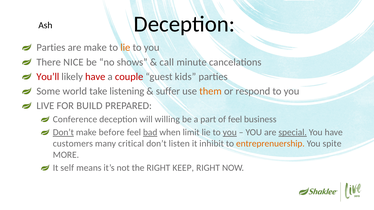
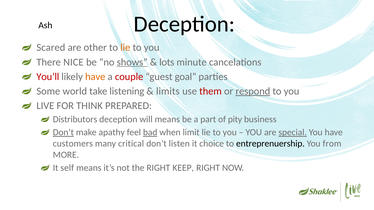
Parties at (51, 48): Parties -> Scared
are make: make -> other
shows underline: none -> present
call: call -> lots
have at (95, 77) colour: red -> orange
kids: kids -> goal
suffer: suffer -> limits
them colour: orange -> red
respond underline: none -> present
BUILD: BUILD -> THINK
Conference: Conference -> Distributors
will willing: willing -> means
of feel: feel -> pity
before: before -> apathy
you at (230, 133) underline: present -> none
inhibit: inhibit -> choice
entreprenuership colour: orange -> black
spite: spite -> from
